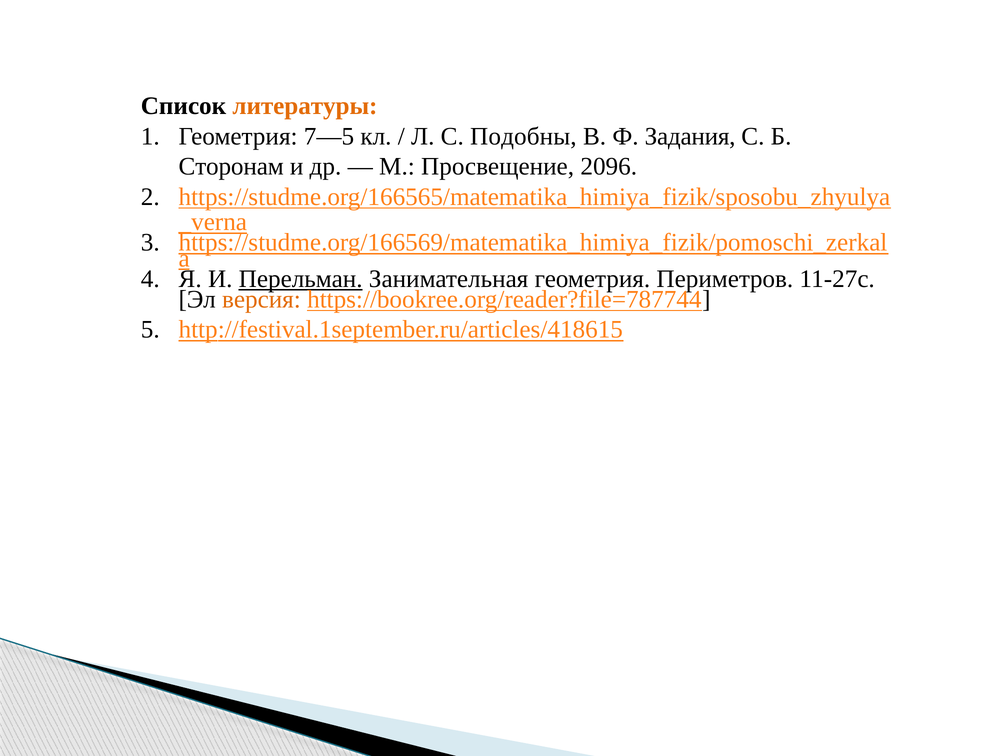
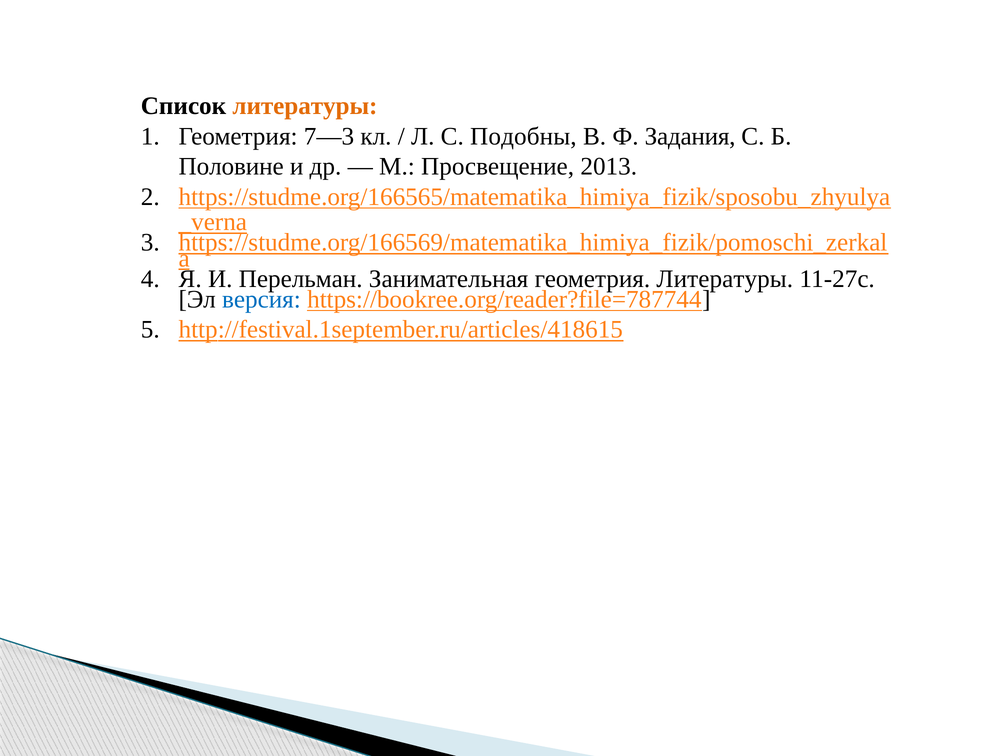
7—5: 7—5 -> 7—3
Сторонам: Сторонам -> Половине
2096: 2096 -> 2013
Перельман underline: present -> none
геометрия Периметров: Периметров -> Литературы
версия colour: orange -> blue
